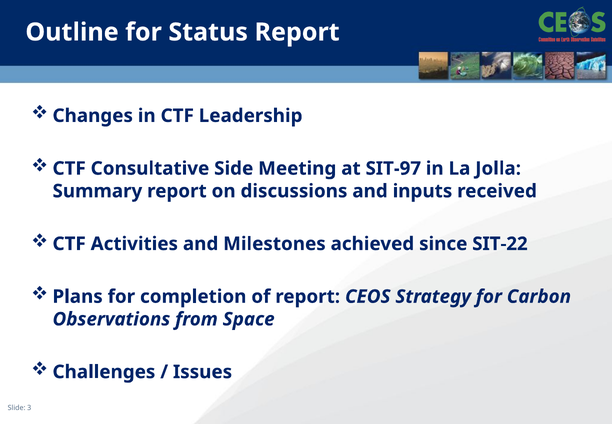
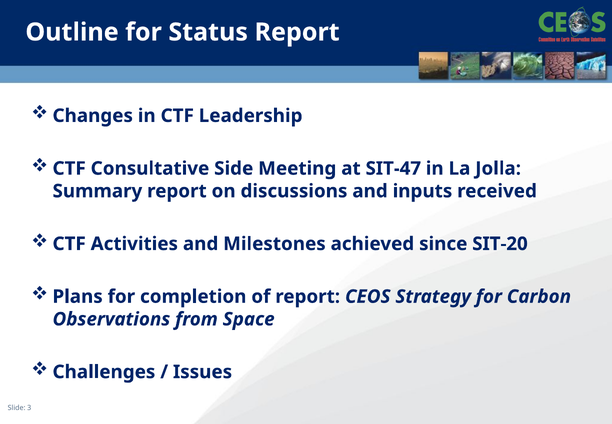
SIT-97: SIT-97 -> SIT-47
SIT-22: SIT-22 -> SIT-20
